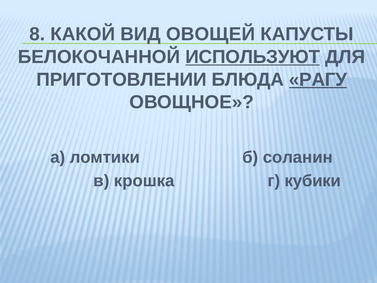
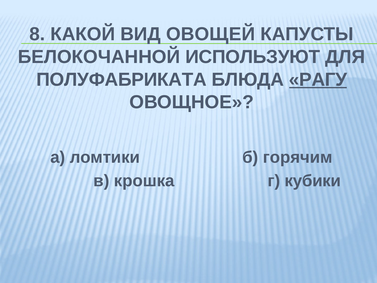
ИСПОЛЬЗУЮТ underline: present -> none
ПРИГОТОВЛЕНИИ: ПРИГОТОВЛЕНИИ -> ПОЛУФАБРИКАТА
соланин: соланин -> горячим
